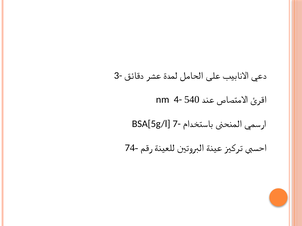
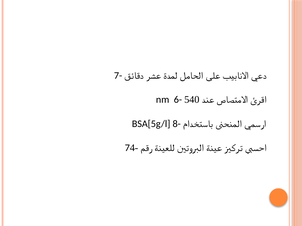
3-: 3- -> 7-
4-: 4- -> 6-
7-: 7- -> 8-
